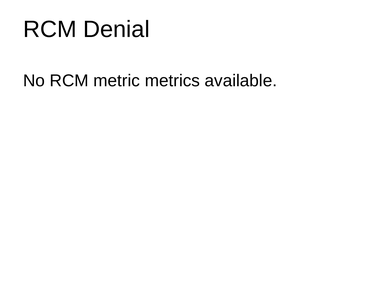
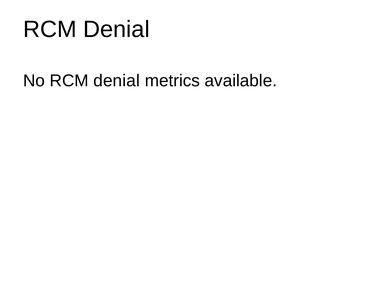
No RCM metric: metric -> denial
